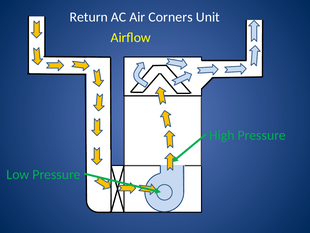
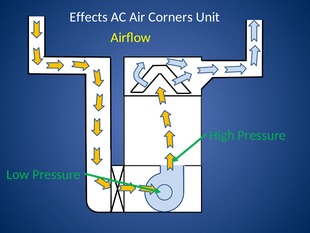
Return: Return -> Effects
